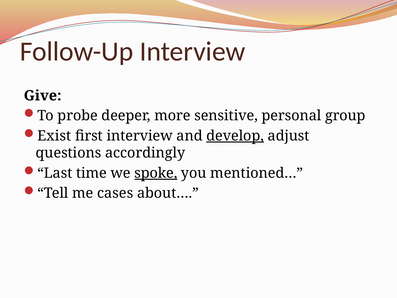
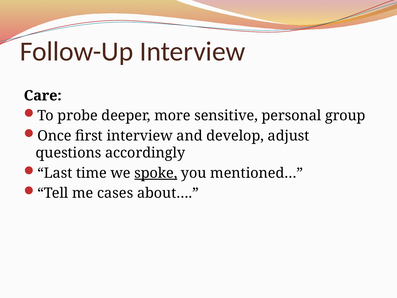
Give: Give -> Care
Exist: Exist -> Once
develop underline: present -> none
